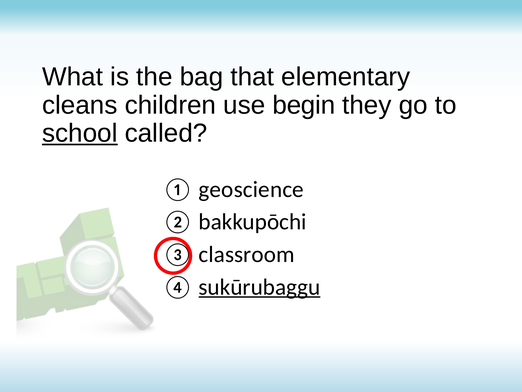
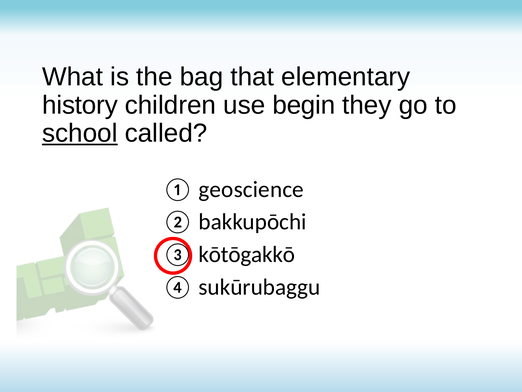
cleans: cleans -> history
classroom: classroom -> kōtōgakkō
sukūrubaggu underline: present -> none
